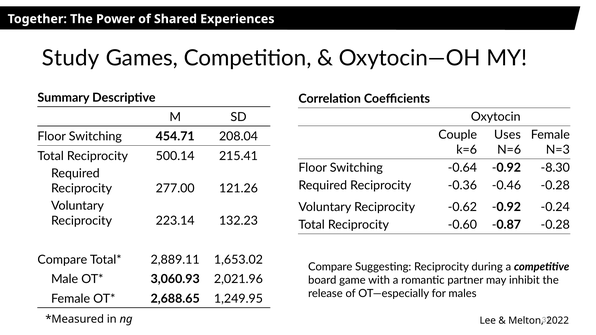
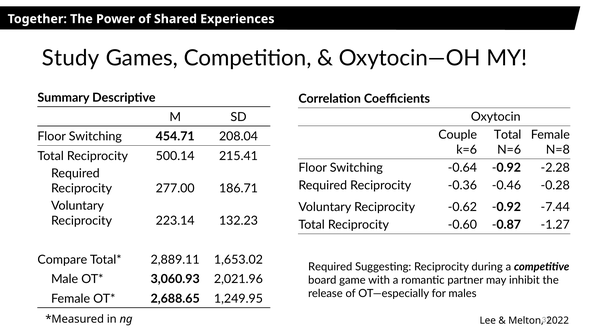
Uses at (507, 135): Uses -> Total
N=3: N=3 -> N=8
-8.30: -8.30 -> -2.28
121.26: 121.26 -> 186.71
-0.24: -0.24 -> -7.44
-0.87 -0.28: -0.28 -> -1.27
Compare at (330, 267): Compare -> Required
